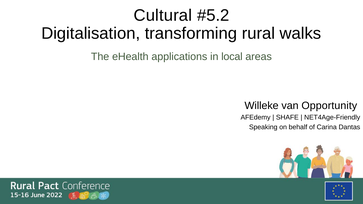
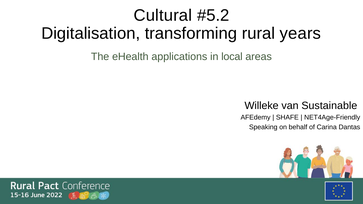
walks: walks -> years
Opportunity: Opportunity -> Sustainable
